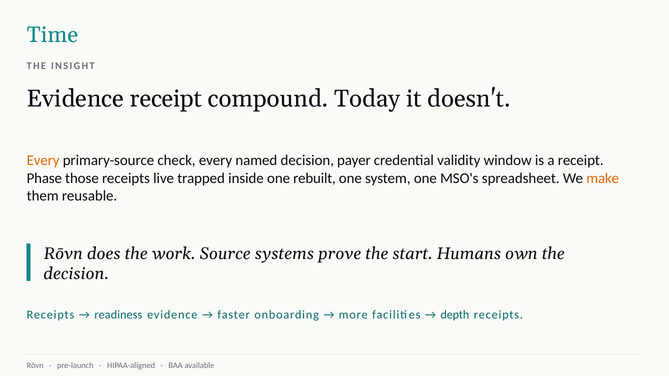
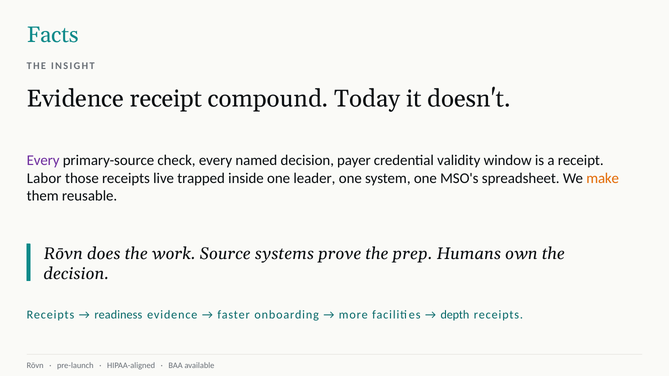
Time: Time -> Facts
Every at (43, 160) colour: orange -> purple
Phase: Phase -> Labor
rebuilt: rebuilt -> leader
start: start -> prep
